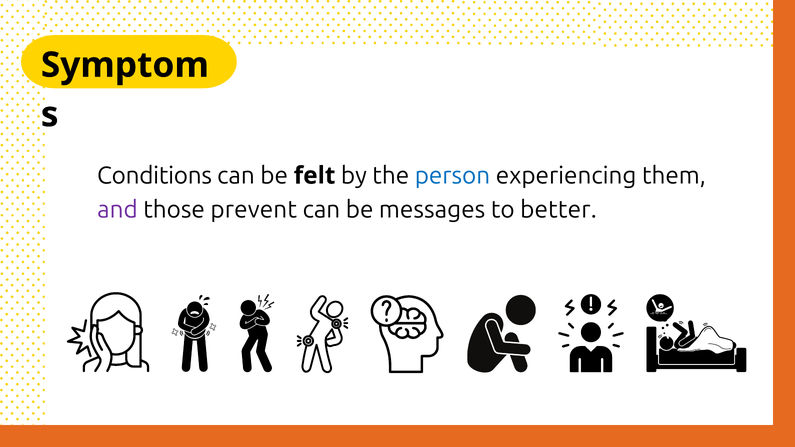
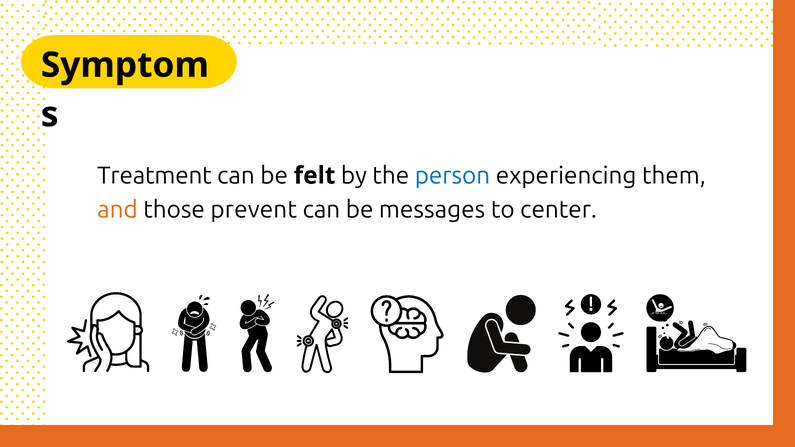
Conditions: Conditions -> Treatment
and colour: purple -> orange
better: better -> center
